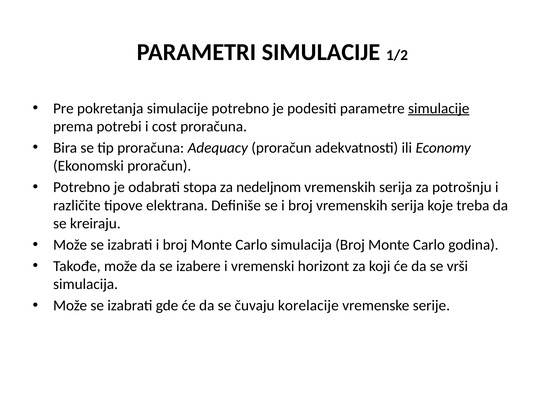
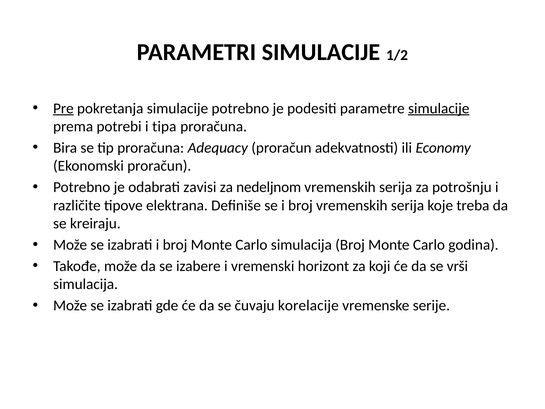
Pre underline: none -> present
cost: cost -> tipa
stopa: stopa -> zavisi
